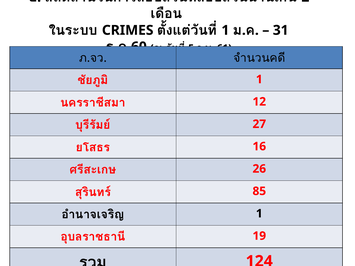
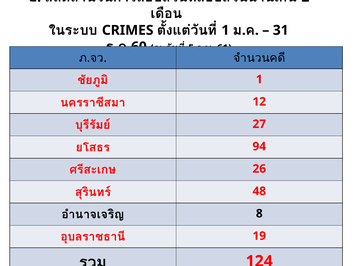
16: 16 -> 94
85: 85 -> 48
1 at (259, 214): 1 -> 8
